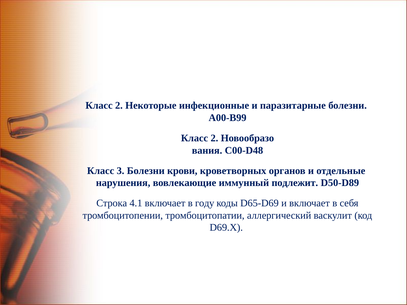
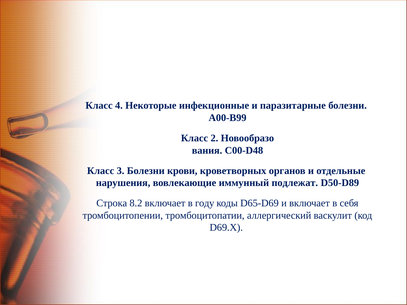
2 at (119, 106): 2 -> 4
подлежит: подлежит -> подлежат
4.1: 4.1 -> 8.2
